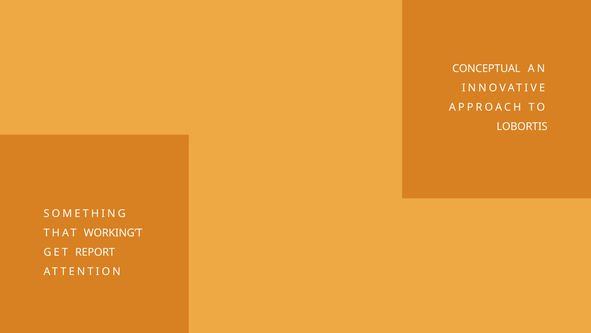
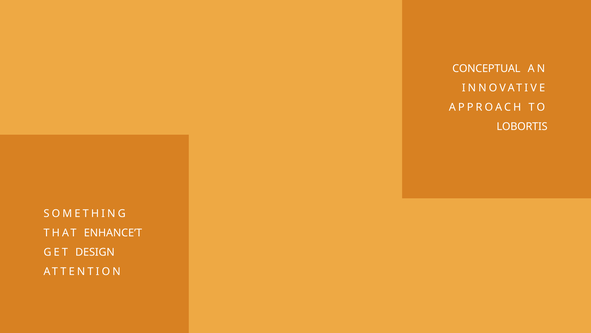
WORKING’T: WORKING’T -> ENHANCE’T
REPORT: REPORT -> DESIGN
